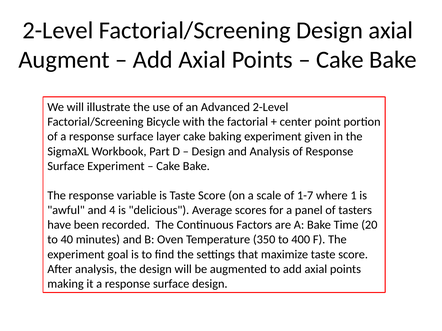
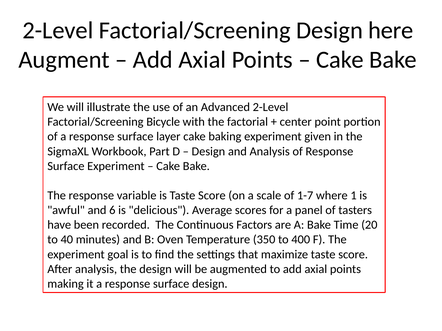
Design axial: axial -> here
4: 4 -> 6
